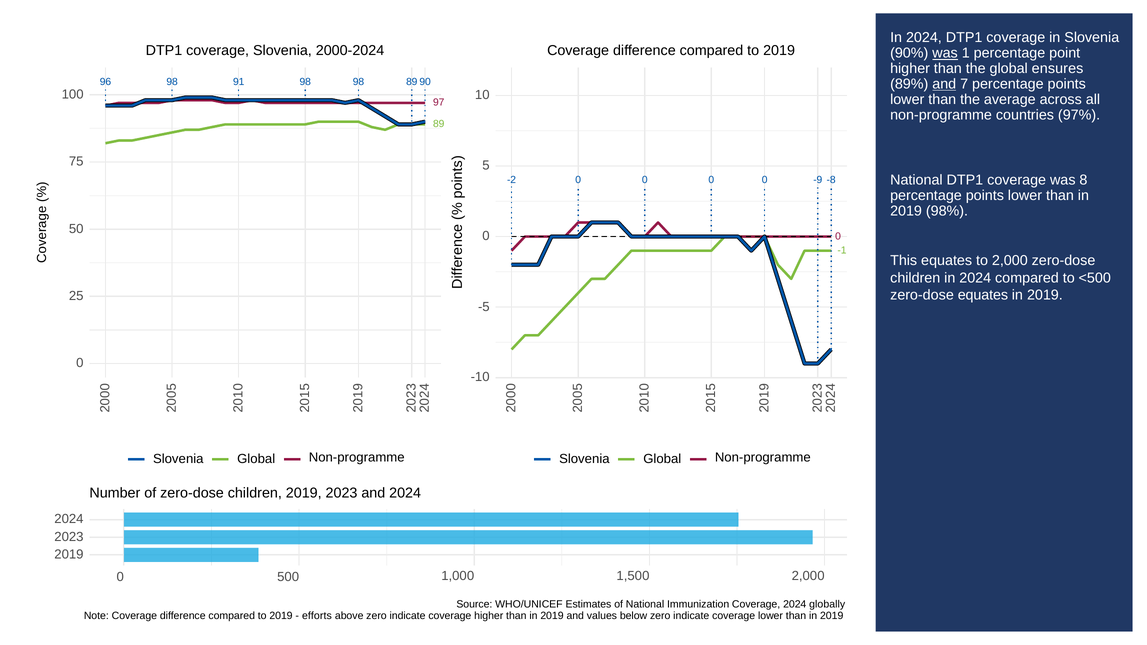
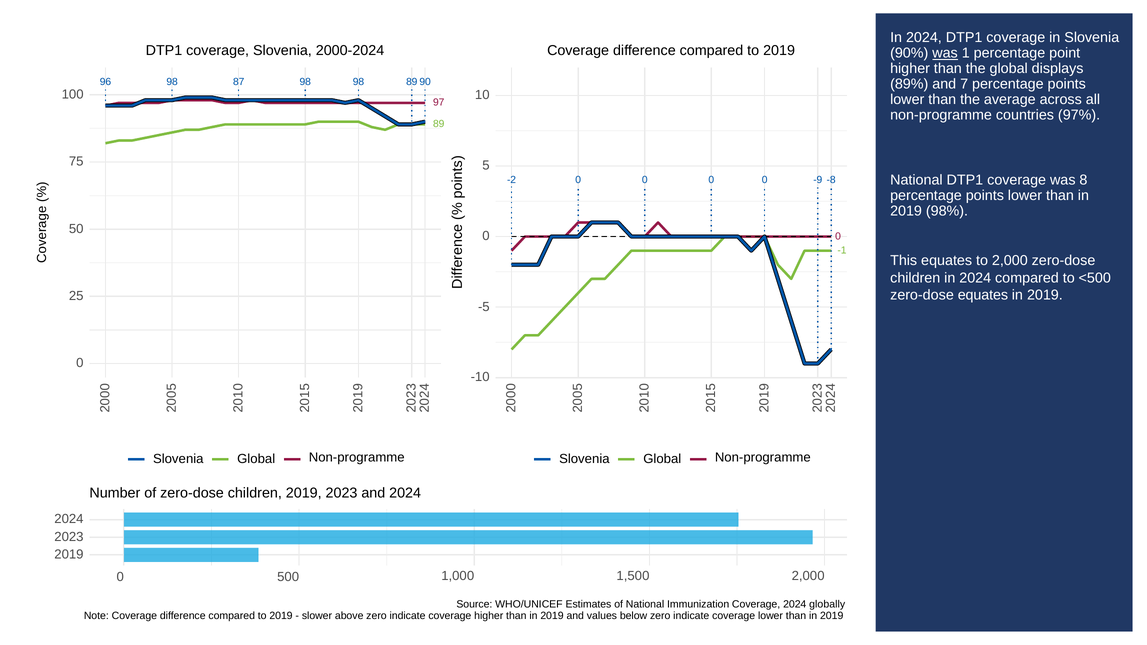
ensures: ensures -> displays
91: 91 -> 87
and at (944, 84) underline: present -> none
efforts: efforts -> slower
